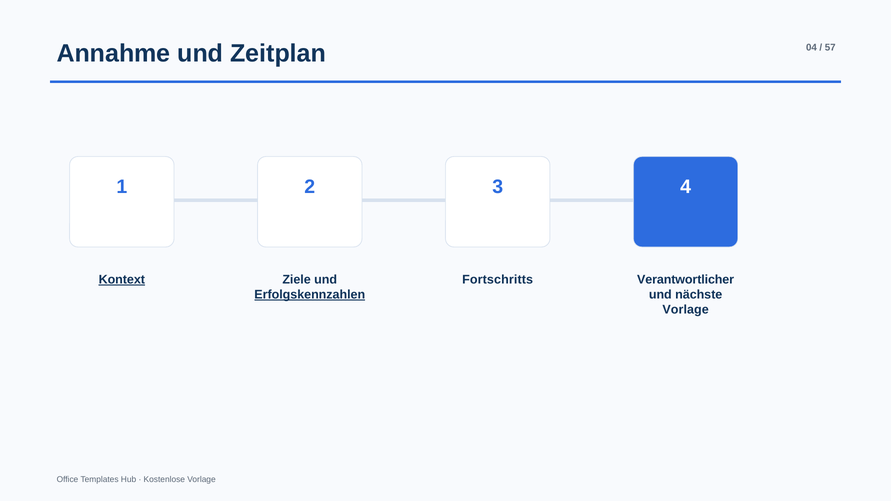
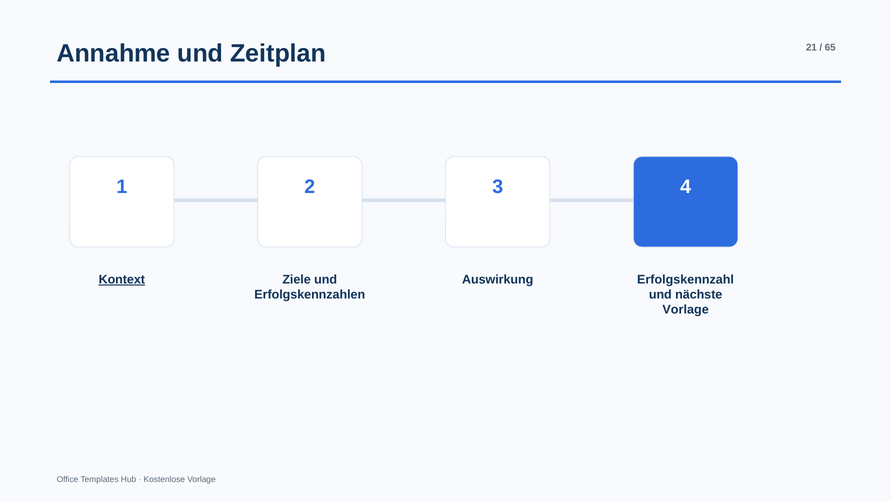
04: 04 -> 21
57: 57 -> 65
Fortschritts: Fortschritts -> Auswirkung
Verantwortlicher: Verantwortlicher -> Erfolgskennzahl
Erfolgskennzahlen underline: present -> none
